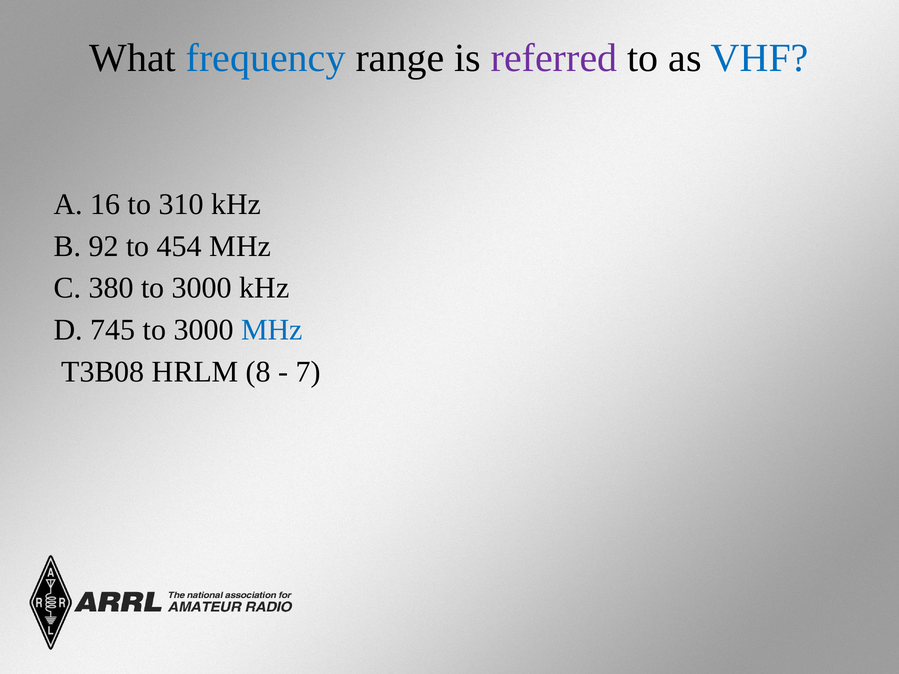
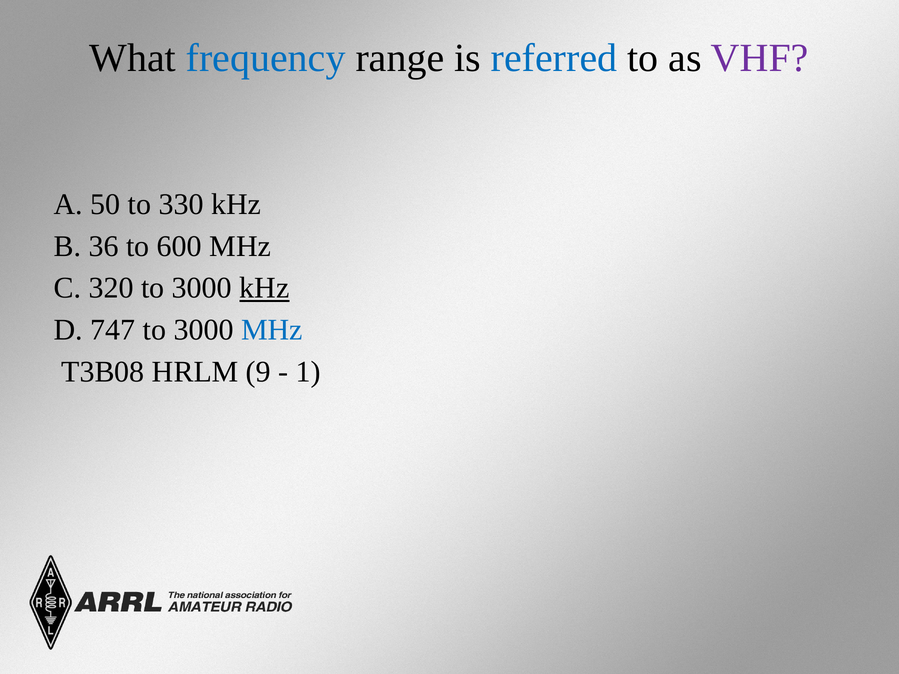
referred colour: purple -> blue
VHF colour: blue -> purple
16: 16 -> 50
310: 310 -> 330
92: 92 -> 36
454: 454 -> 600
380: 380 -> 320
kHz at (264, 288) underline: none -> present
745: 745 -> 747
8: 8 -> 9
7: 7 -> 1
